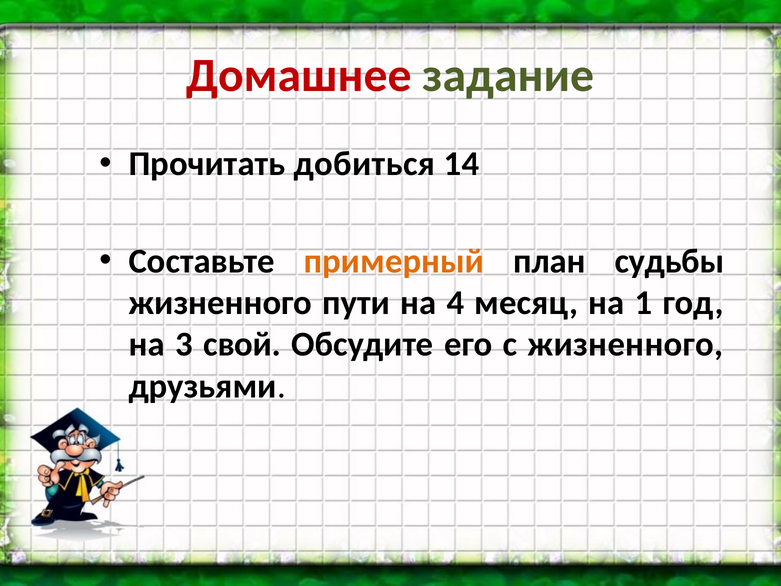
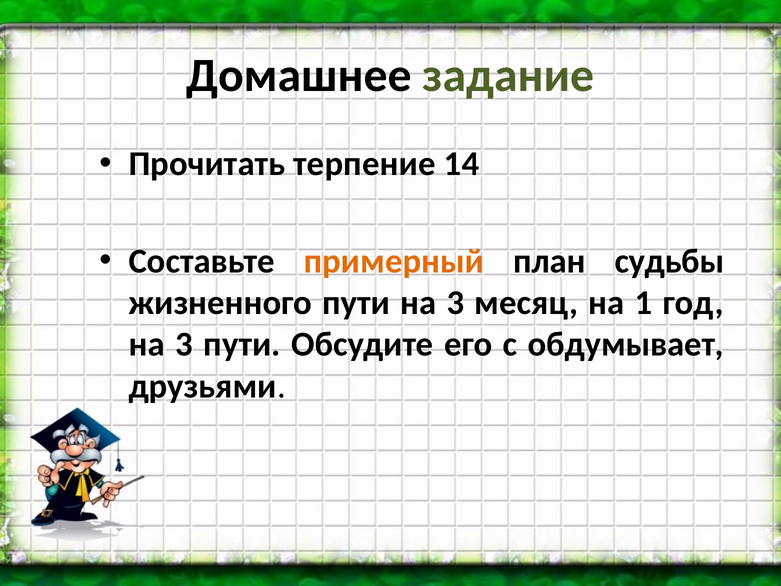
Домашнее colour: red -> black
добиться: добиться -> терпение
пути на 4: 4 -> 3
3 свой: свой -> пути
с жизненного: жизненного -> обдумывает
